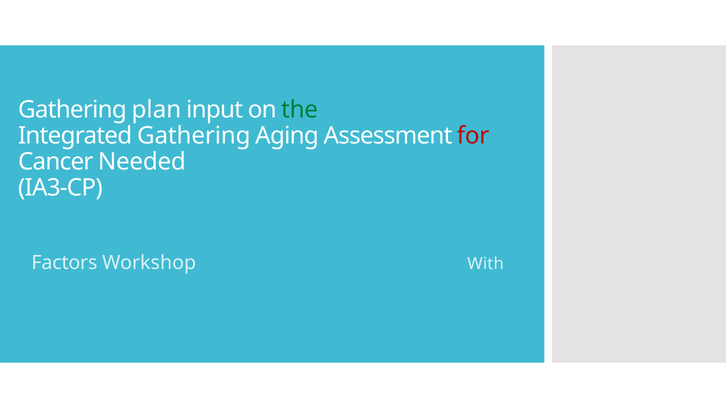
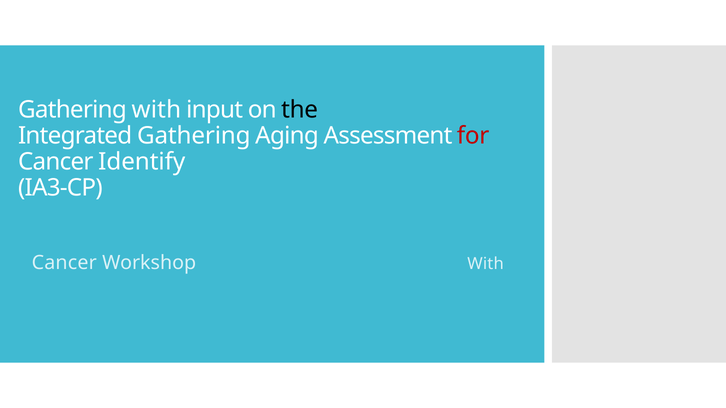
Gathering plan: plan -> with
the colour: green -> black
Needed: Needed -> Identify
Factors at (64, 263): Factors -> Cancer
